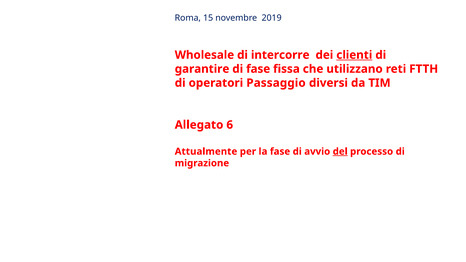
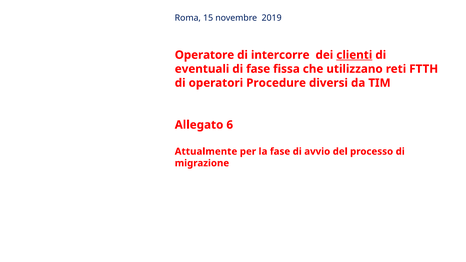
Wholesale: Wholesale -> Operatore
garantire: garantire -> eventuali
Passaggio: Passaggio -> Procedure
del underline: present -> none
